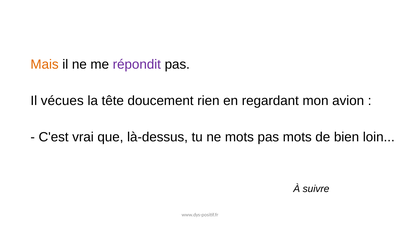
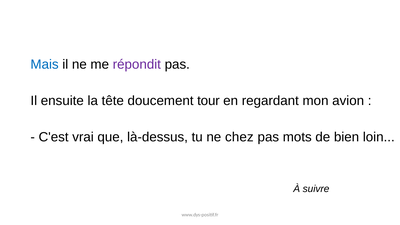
Mais colour: orange -> blue
vécues: vécues -> ensuite
rien: rien -> tour
ne mots: mots -> chez
